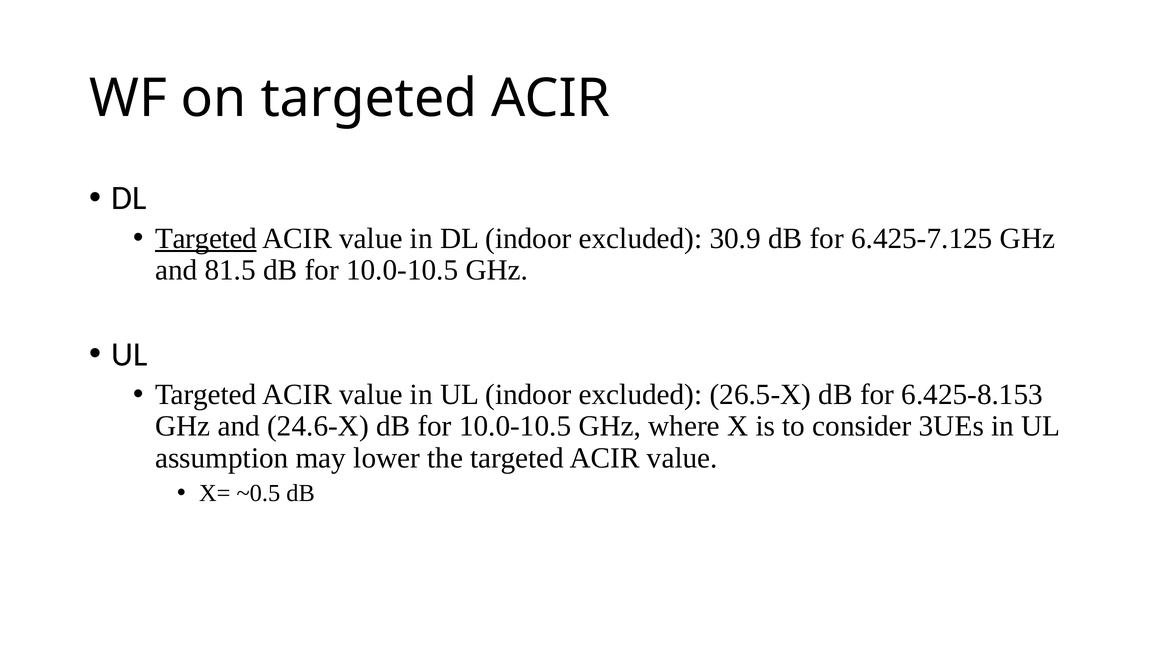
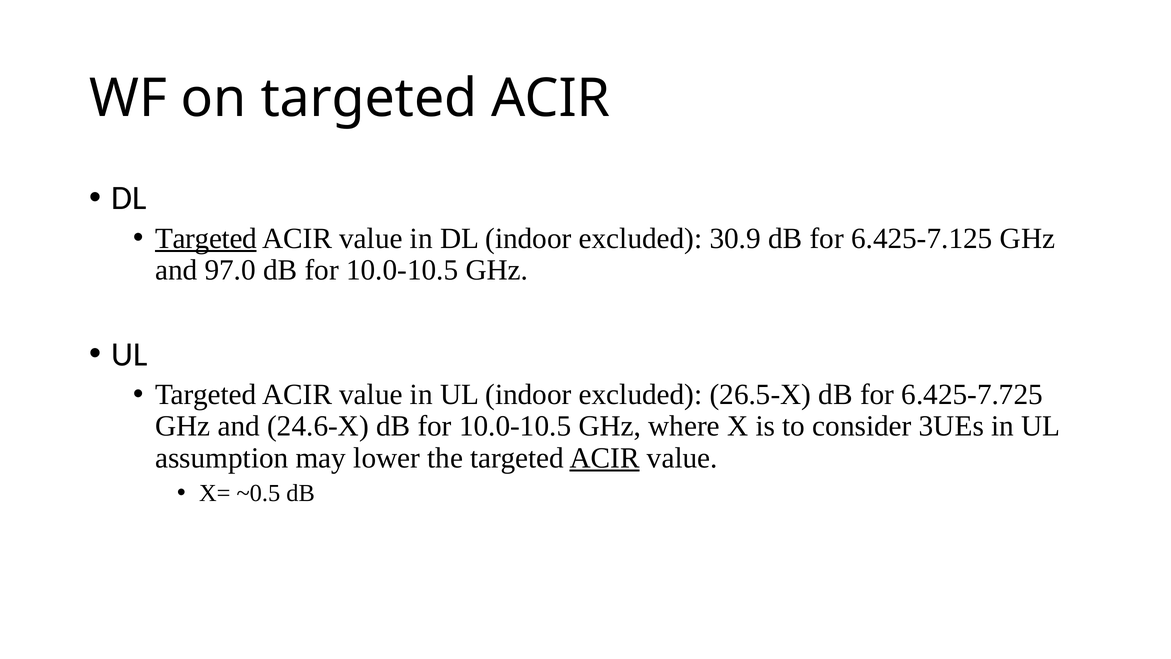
81.5: 81.5 -> 97.0
6.425-8.153: 6.425-8.153 -> 6.425-7.725
ACIR at (605, 458) underline: none -> present
